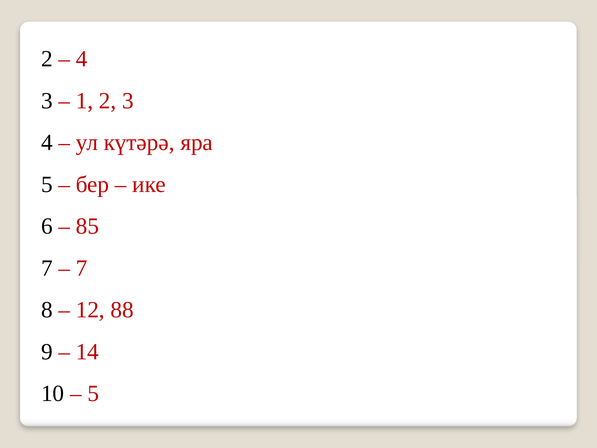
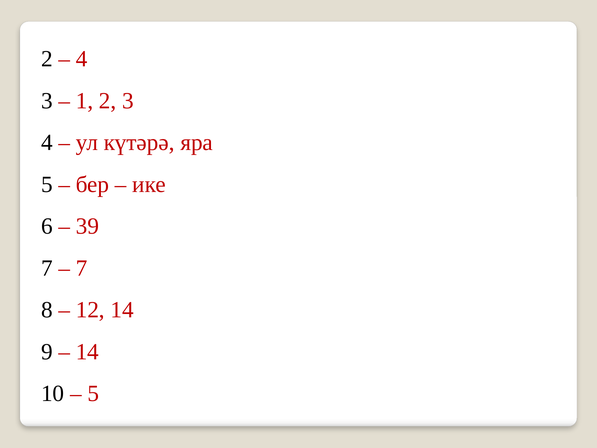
85: 85 -> 39
12 88: 88 -> 14
